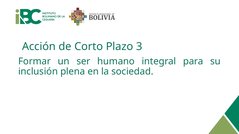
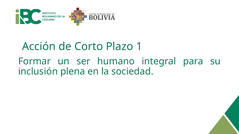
3: 3 -> 1
